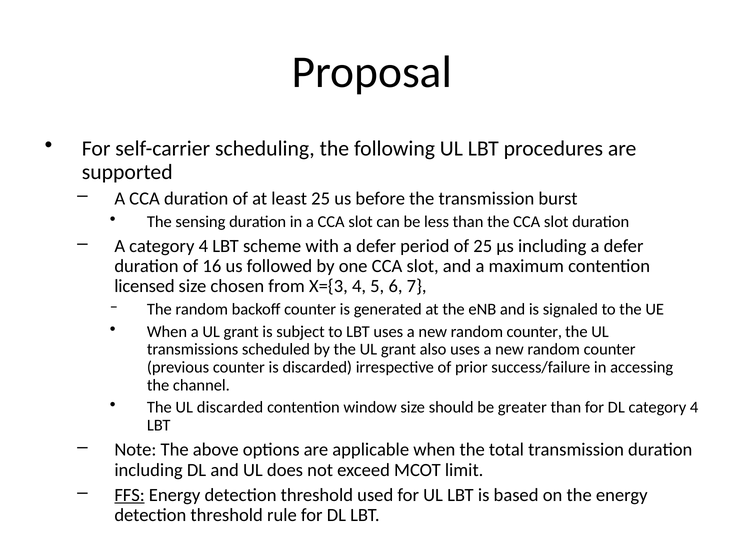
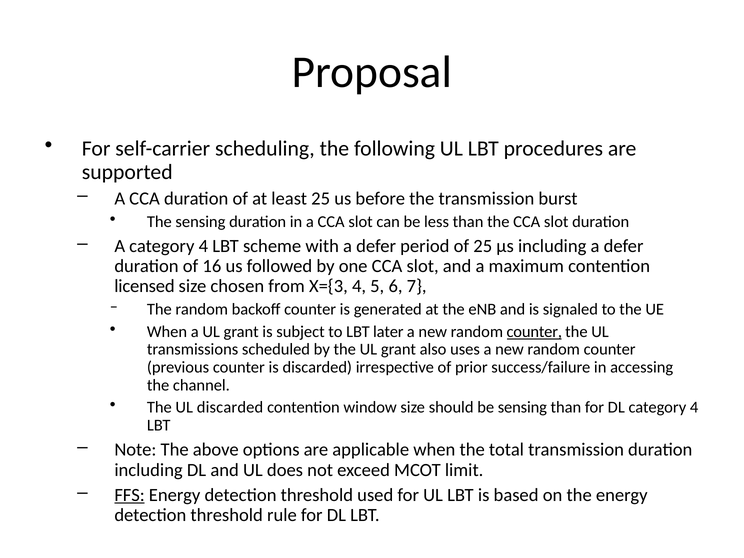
LBT uses: uses -> later
counter at (534, 332) underline: none -> present
be greater: greater -> sensing
